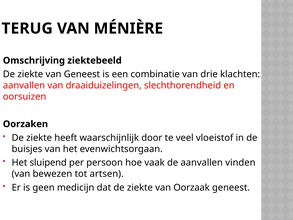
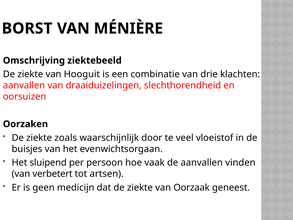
TERUG: TERUG -> BORST
van Geneest: Geneest -> Hooguit
heeft: heeft -> zoals
bewezen: bewezen -> verbetert
